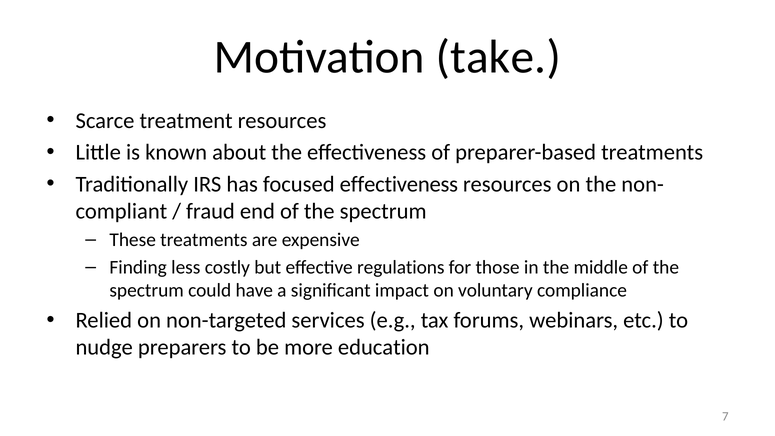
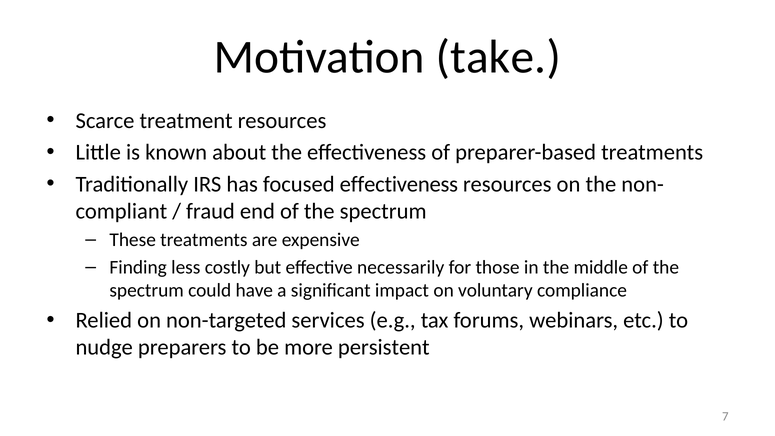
regulations: regulations -> necessarily
education: education -> persistent
